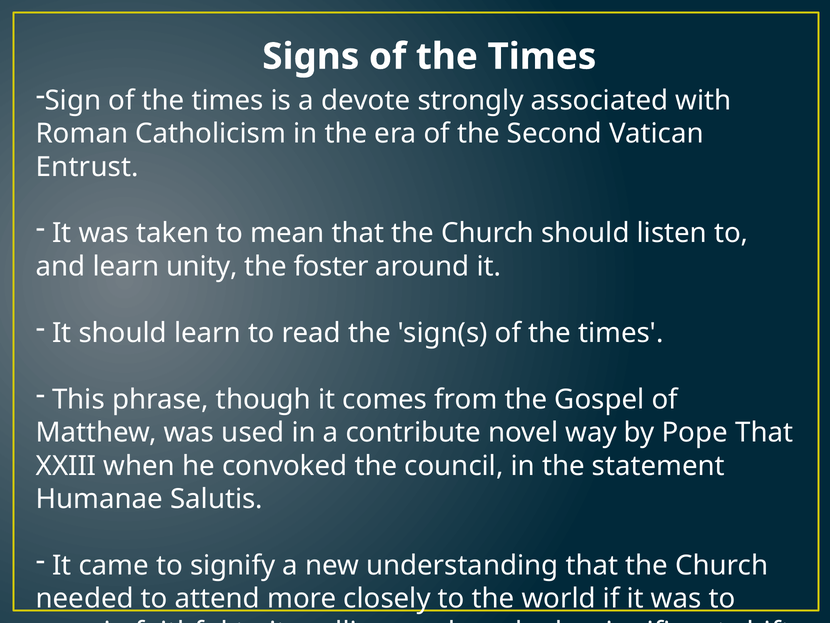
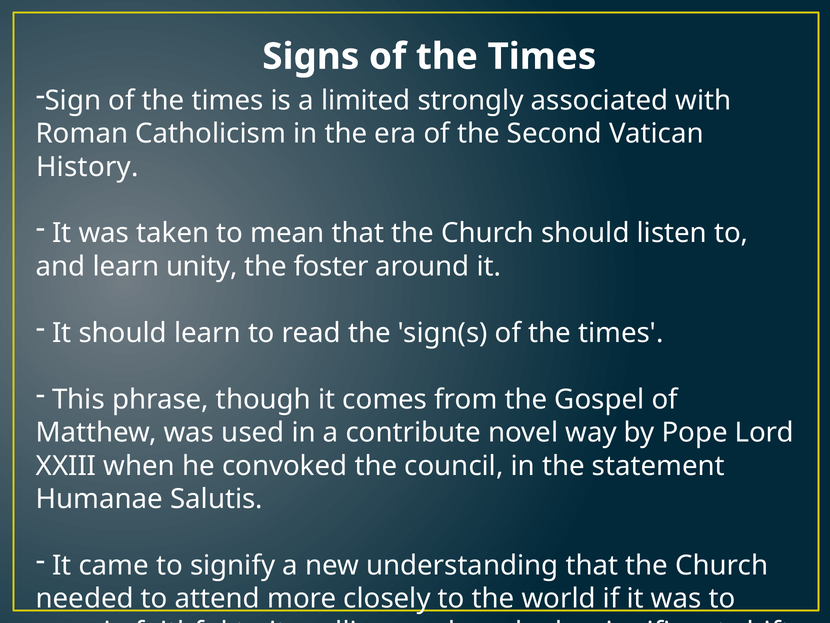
devote: devote -> limited
Entrust: Entrust -> History
Pope That: That -> Lord
